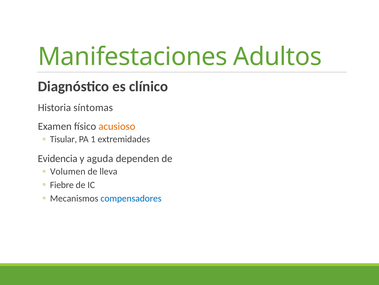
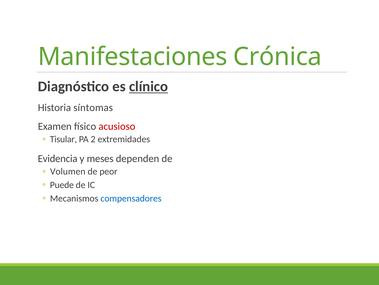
Adultos: Adultos -> Crónica
clínico underline: none -> present
acusioso colour: orange -> red
1: 1 -> 2
aguda: aguda -> meses
lleva: lleva -> peor
Fiebre: Fiebre -> Puede
